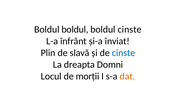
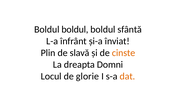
boldul cinste: cinste -> sfântă
cinste at (124, 53) colour: blue -> orange
morții: morții -> glorie
